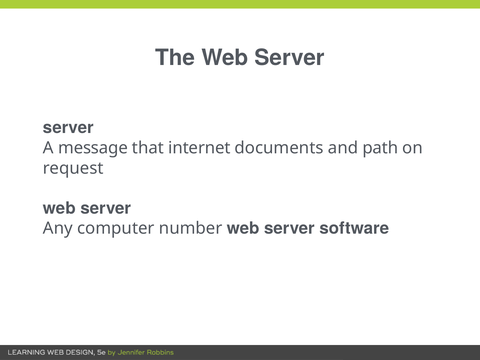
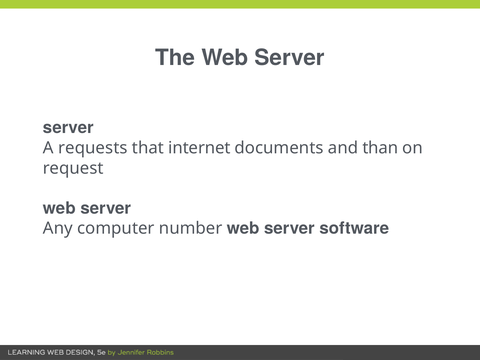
message: message -> requests
path: path -> than
